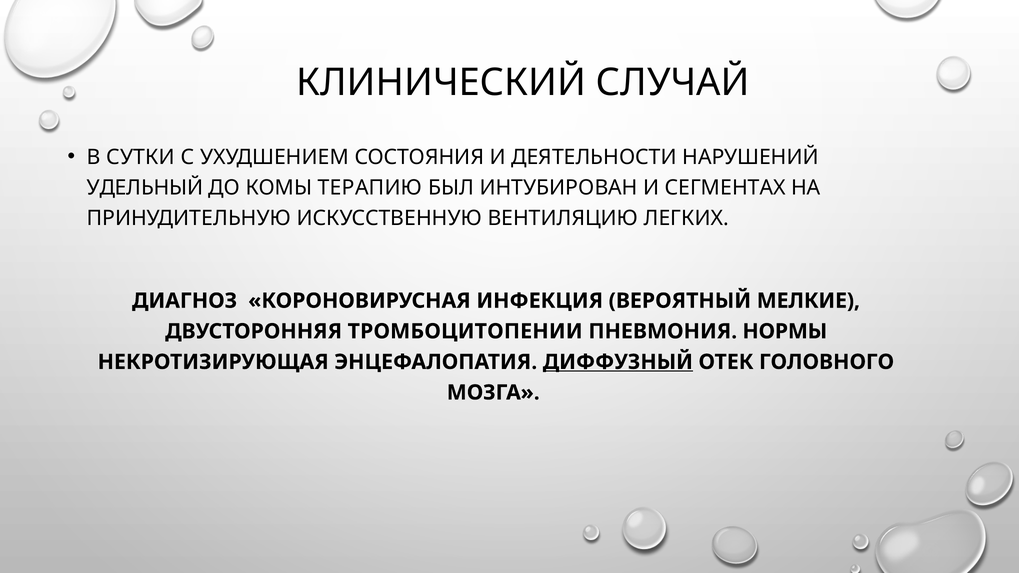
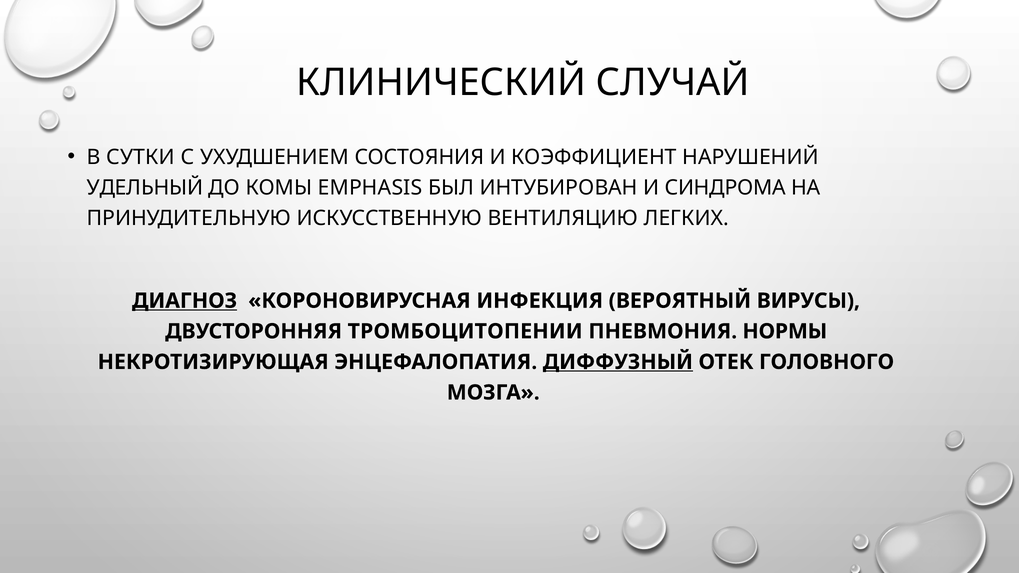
ДЕЯТЕЛЬНОСТИ: ДЕЯТЕЛЬНОСТИ -> КОЭФФИЦИЕНТ
ТЕРАПИЮ: ТЕРАПИЮ -> EMPHASIS
СЕГМЕНТАХ: СЕГМЕНТАХ -> СИНДРОМА
ДИАГНОЗ underline: none -> present
МЕЛКИЕ: МЕЛКИЕ -> ВИРУСЫ
